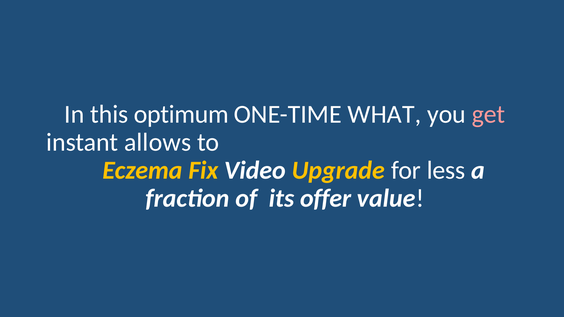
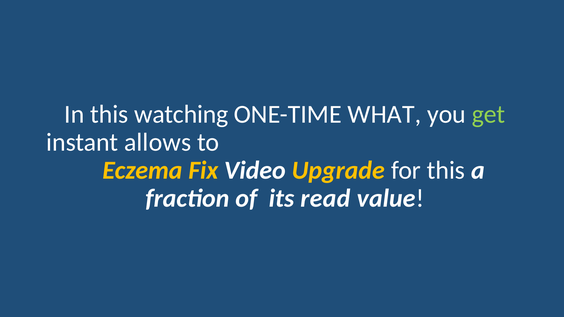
optimum: optimum -> watching
get colour: pink -> light green
for less: less -> this
offer: offer -> read
